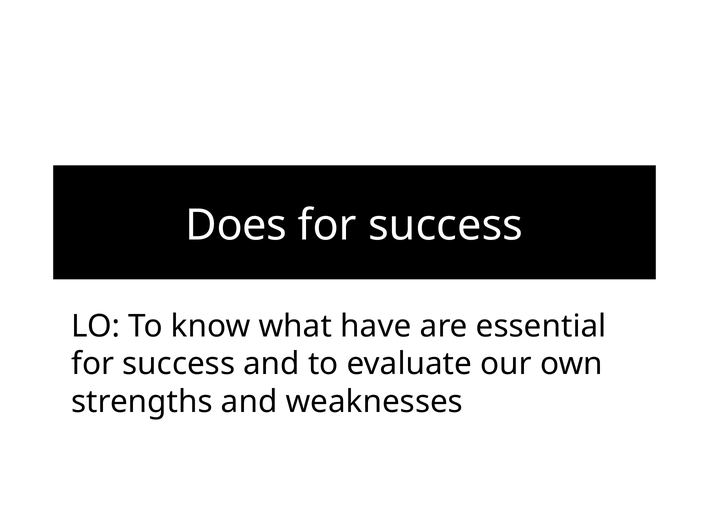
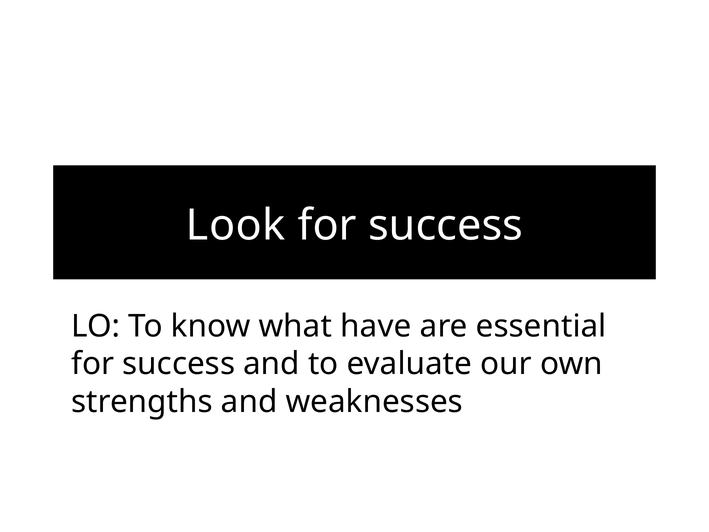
Does: Does -> Look
